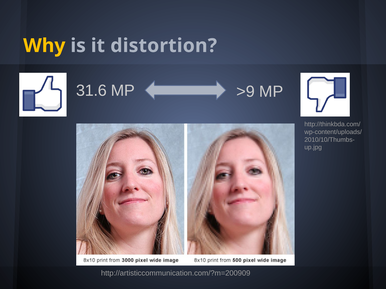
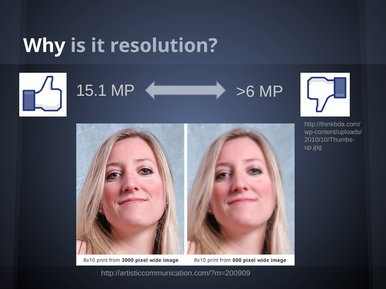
Why colour: yellow -> white
distortion: distortion -> resolution
31.6: 31.6 -> 15.1
>9: >9 -> >6
